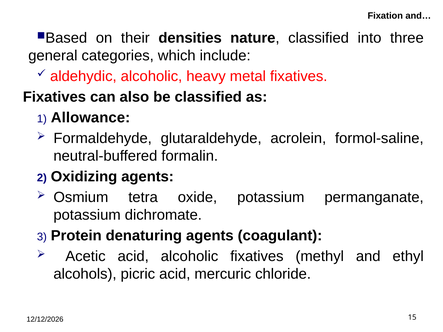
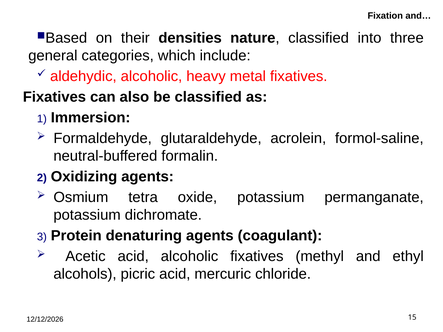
Allowance: Allowance -> Immersion
